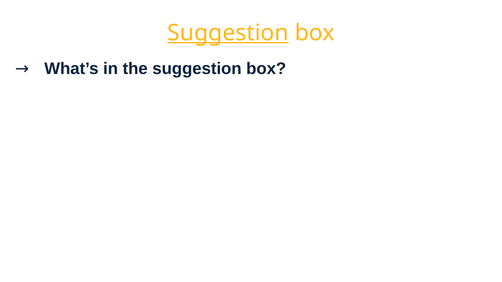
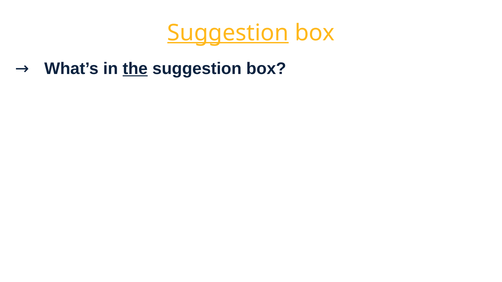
the underline: none -> present
